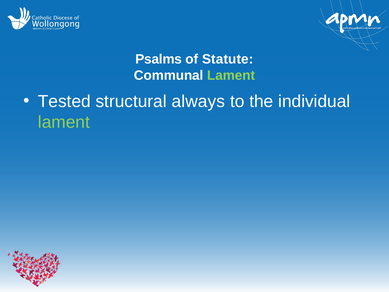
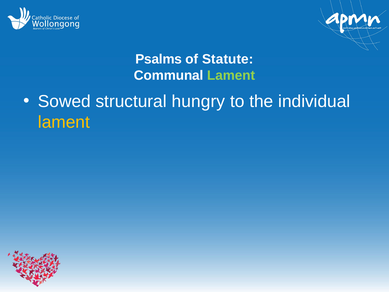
Tested: Tested -> Sowed
always: always -> hungry
lament at (64, 122) colour: light green -> yellow
